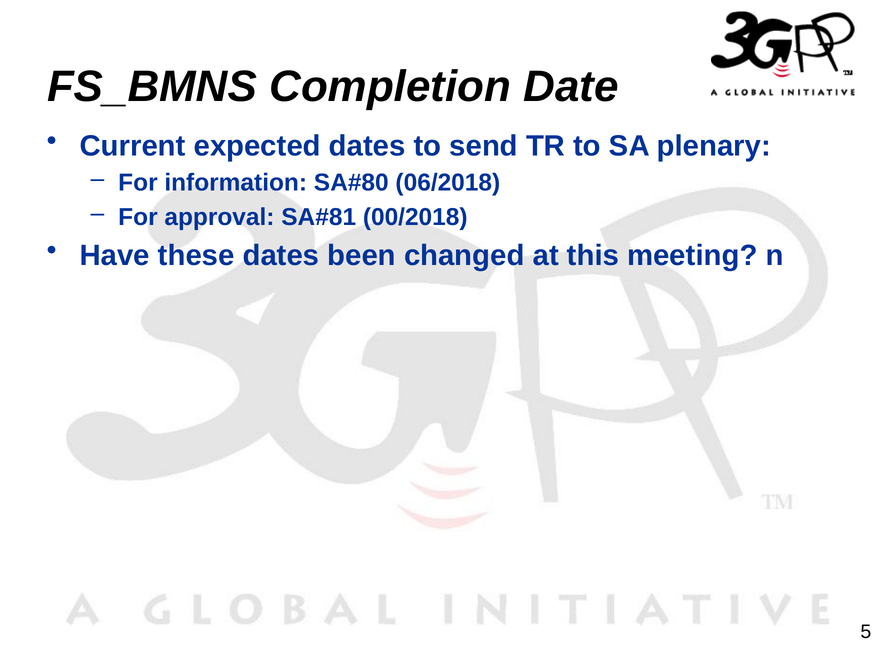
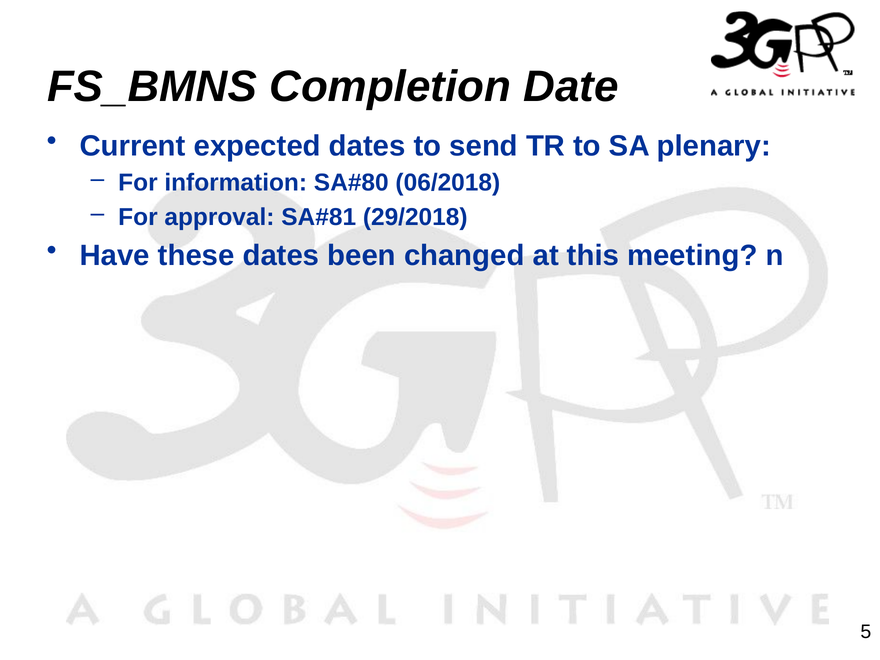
00/2018: 00/2018 -> 29/2018
